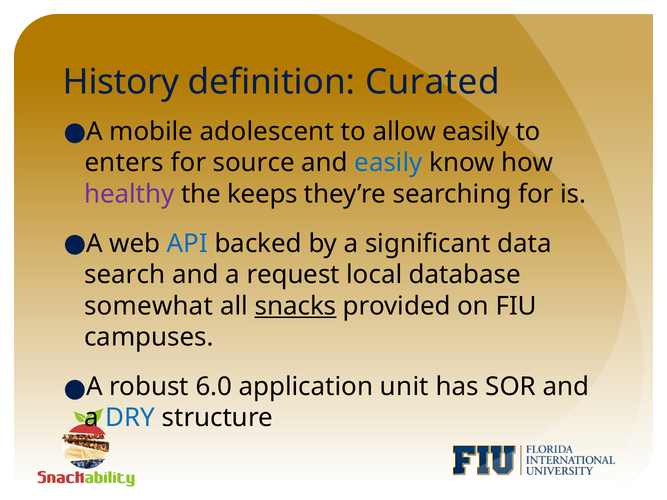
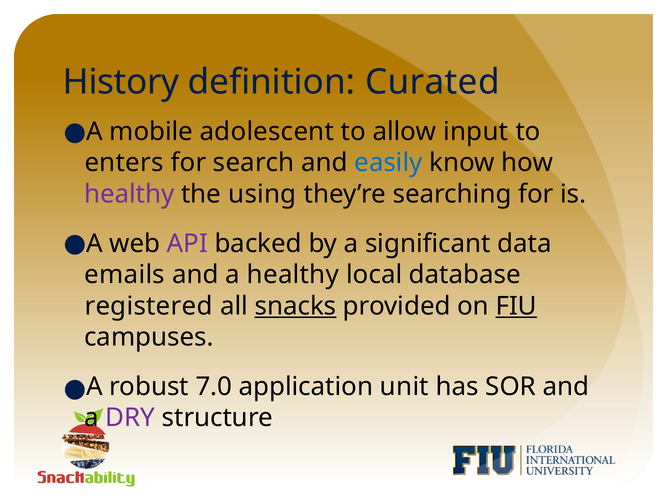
allow easily: easily -> input
source: source -> search
keeps: keeps -> using
API colour: blue -> purple
search: search -> emails
a request: request -> healthy
somewhat: somewhat -> registered
FIU underline: none -> present
6.0: 6.0 -> 7.0
DRY colour: blue -> purple
